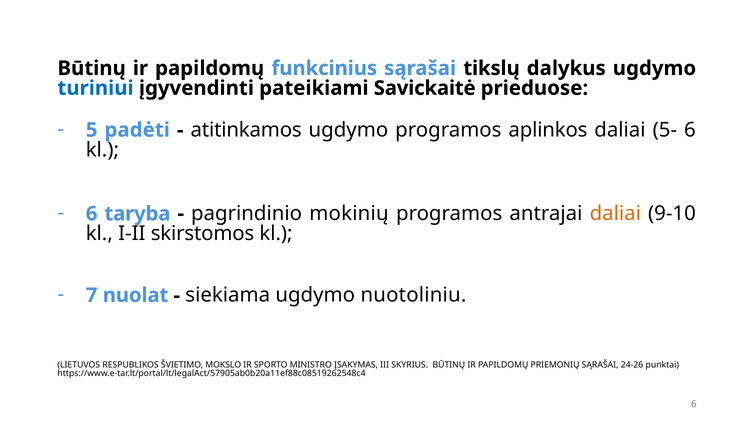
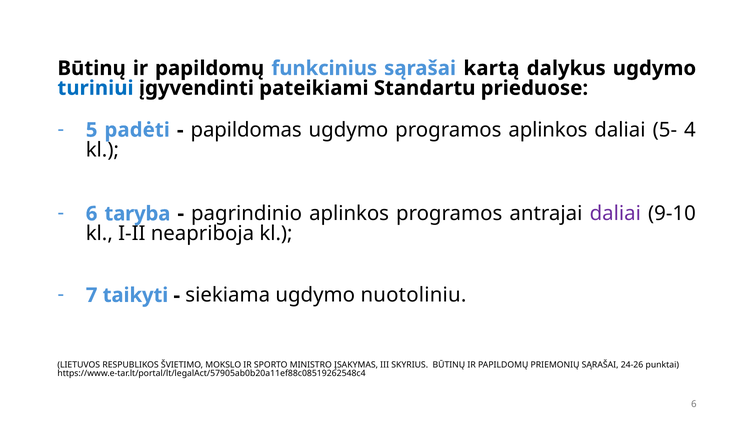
tikslų: tikslų -> kartą
Savickaitė: Savickaitė -> Standartu
atitinkamos: atitinkamos -> papildomas
5- 6: 6 -> 4
pagrindinio mokinių: mokinių -> aplinkos
daliai at (615, 214) colour: orange -> purple
skirstomos: skirstomos -> neapriboja
nuolat: nuolat -> taikyti
